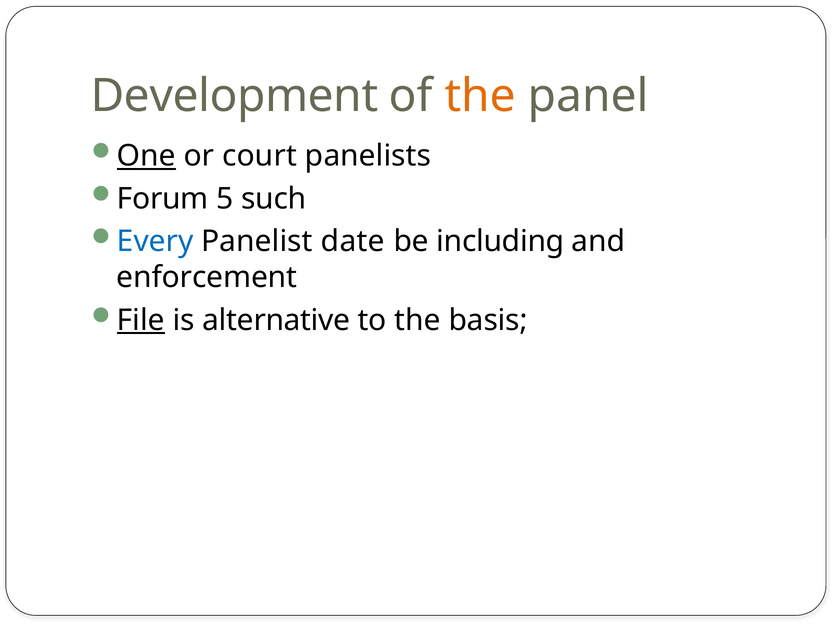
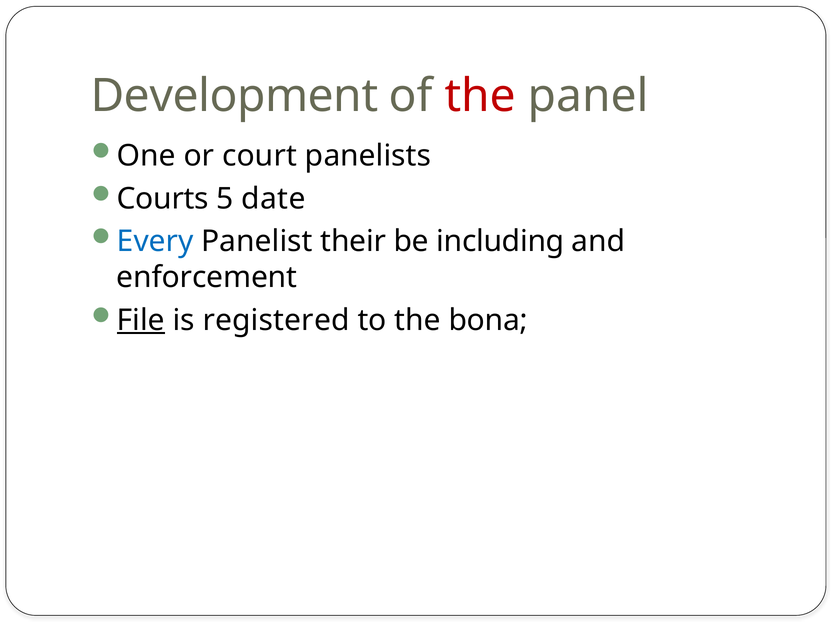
the at (480, 96) colour: orange -> red
One underline: present -> none
Forum: Forum -> Courts
such: such -> date
date: date -> their
alternative: alternative -> registered
basis: basis -> bona
